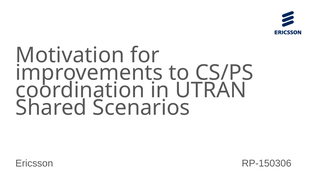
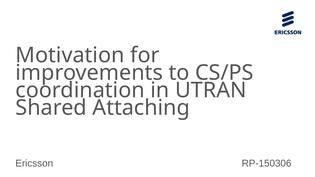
Scenarios: Scenarios -> Attaching
